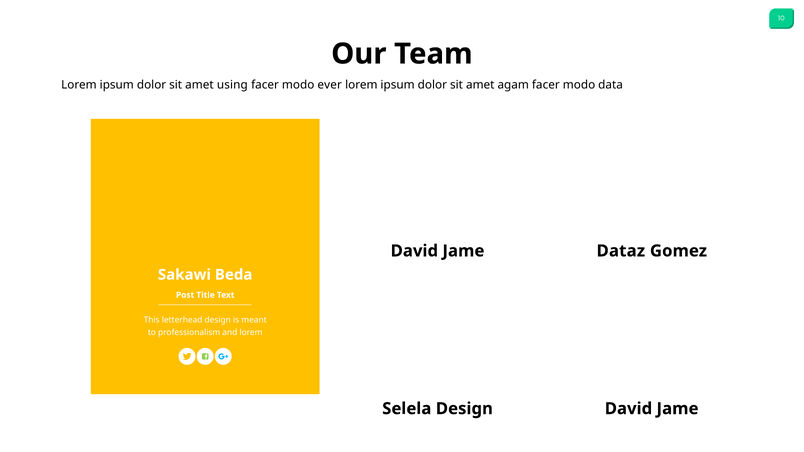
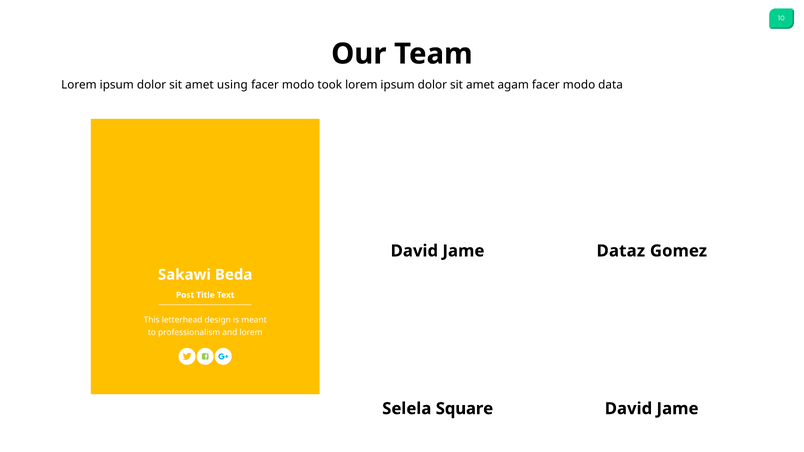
ever: ever -> took
Selela Design: Design -> Square
